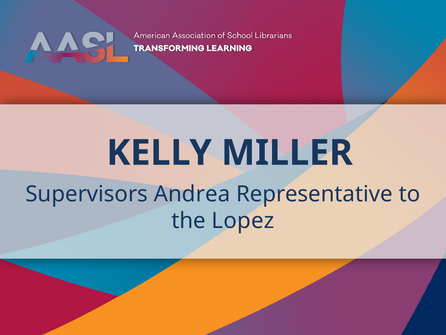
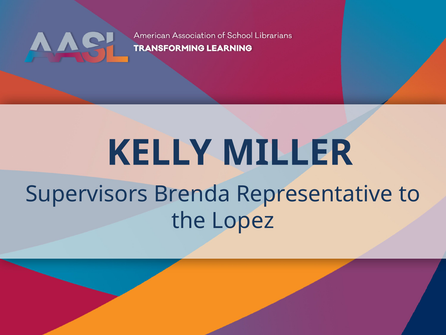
Andrea: Andrea -> Brenda
